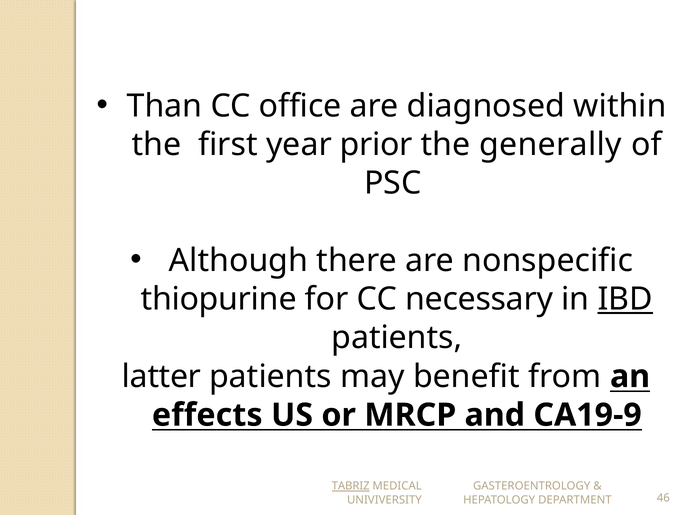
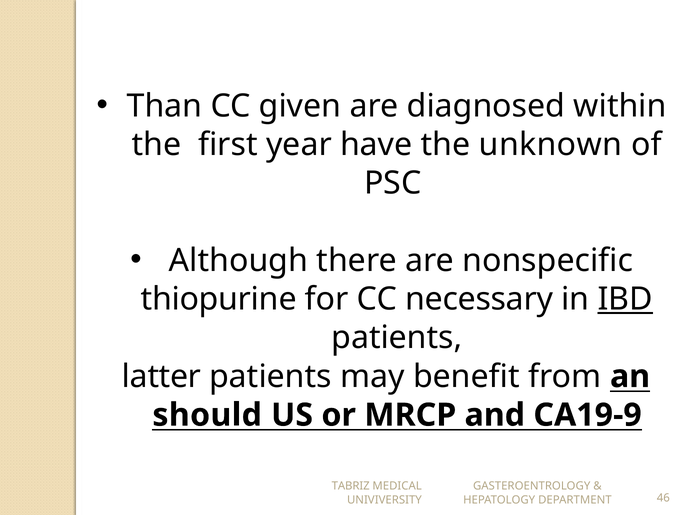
office: office -> given
prior: prior -> have
generally: generally -> unknown
effects: effects -> should
TABRIZ underline: present -> none
